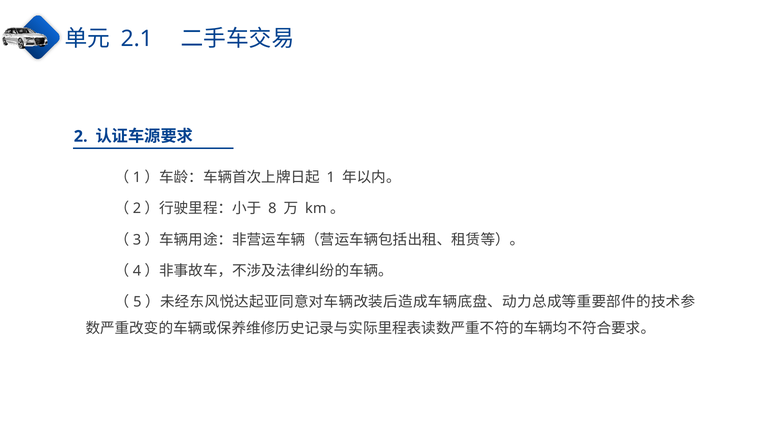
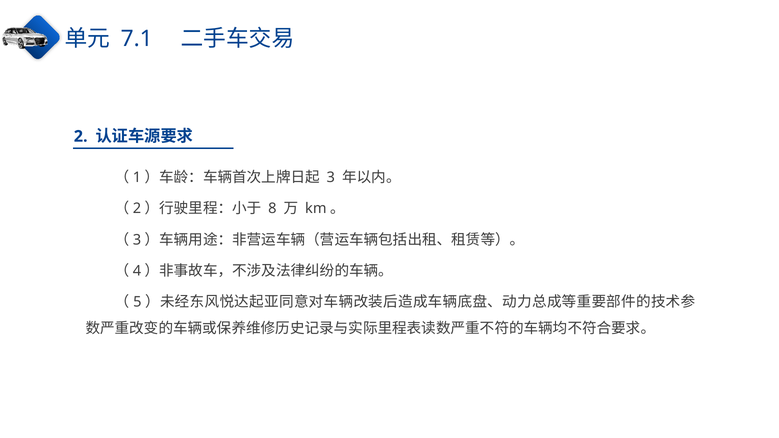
2.1: 2.1 -> 7.1
1: 1 -> 3
